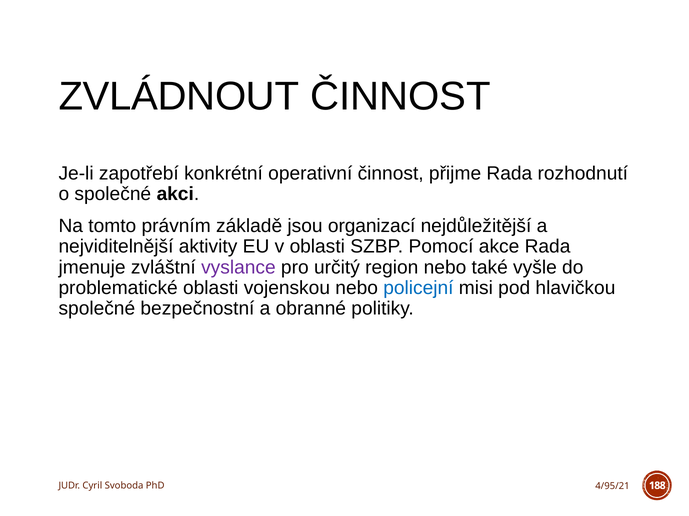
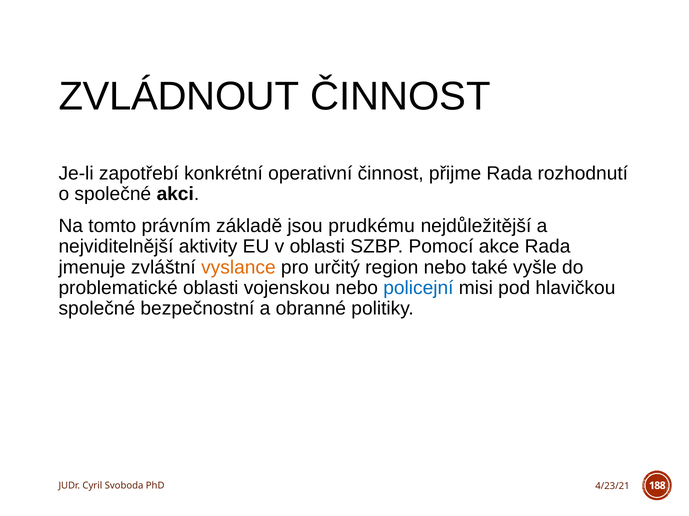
organizací: organizací -> prudkému
vyslance colour: purple -> orange
4/95/21: 4/95/21 -> 4/23/21
